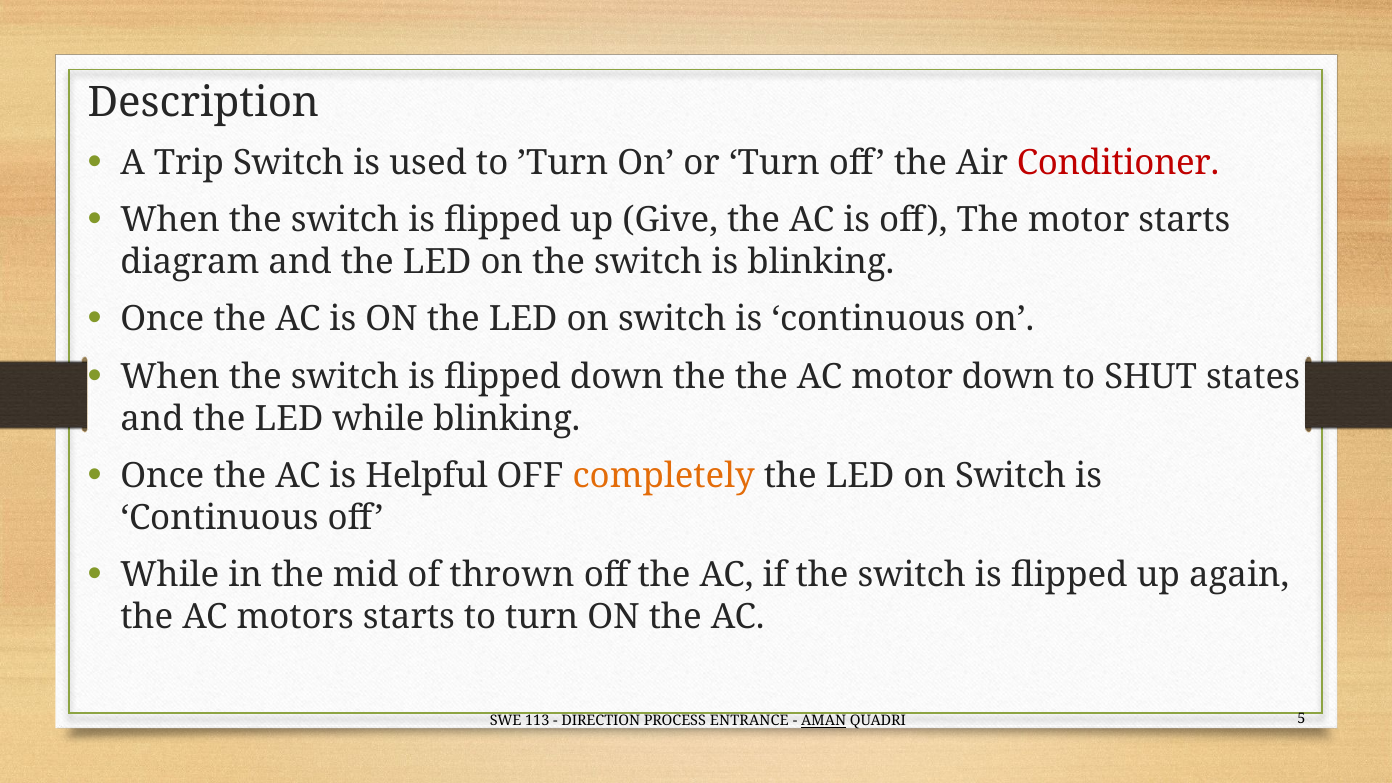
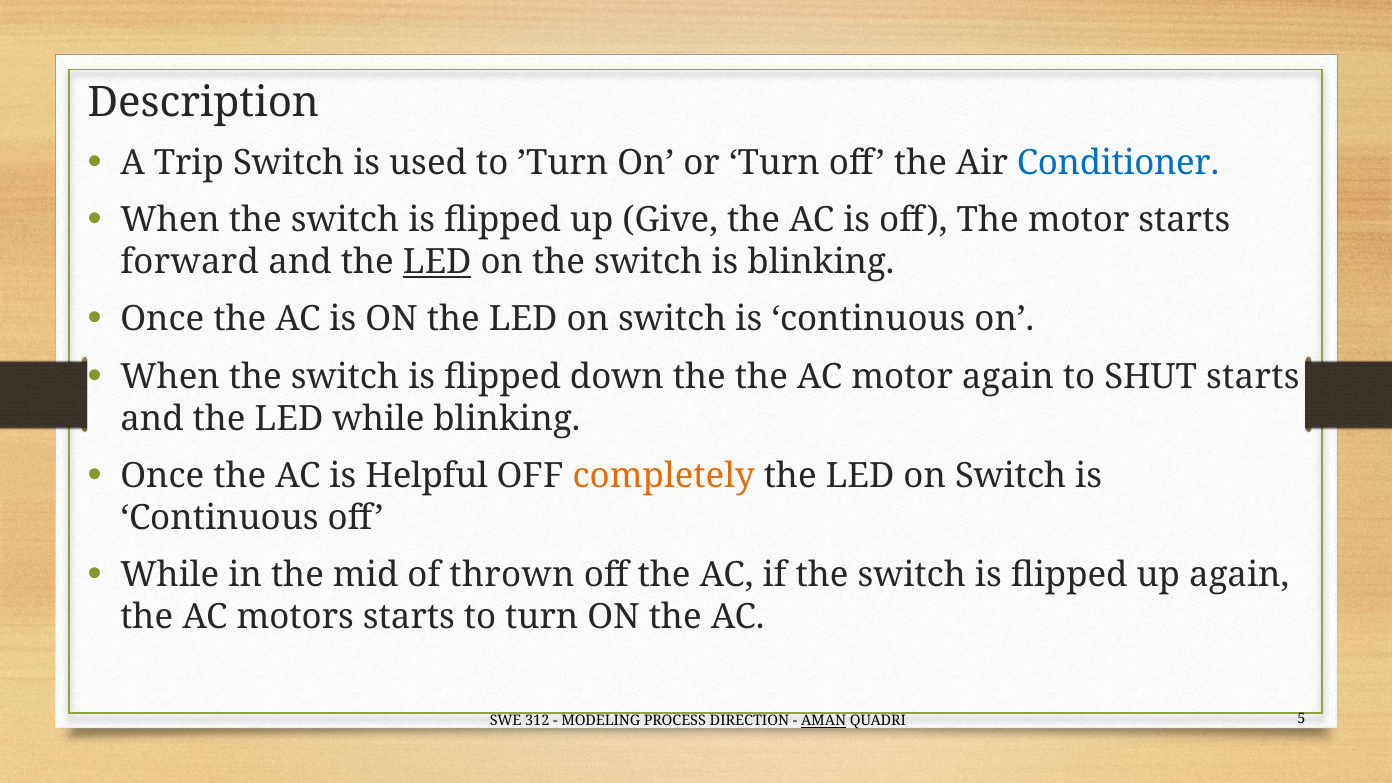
Conditioner colour: red -> blue
diagram: diagram -> forward
LED at (437, 262) underline: none -> present
motor down: down -> again
SHUT states: states -> starts
113: 113 -> 312
DIRECTION: DIRECTION -> MODELING
ENTRANCE: ENTRANCE -> DIRECTION
